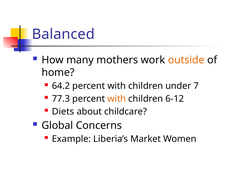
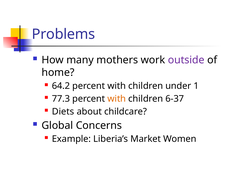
Balanced: Balanced -> Problems
outside colour: orange -> purple
7: 7 -> 1
6-12: 6-12 -> 6-37
